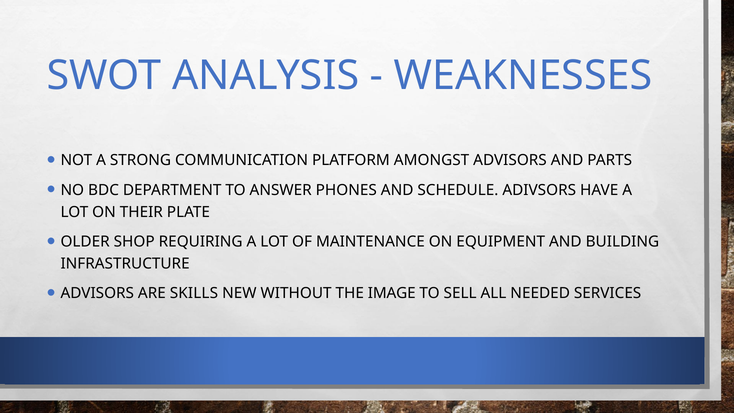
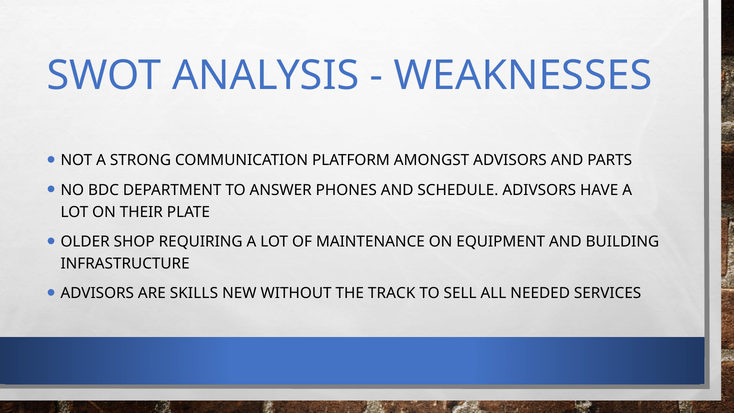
IMAGE: IMAGE -> TRACK
